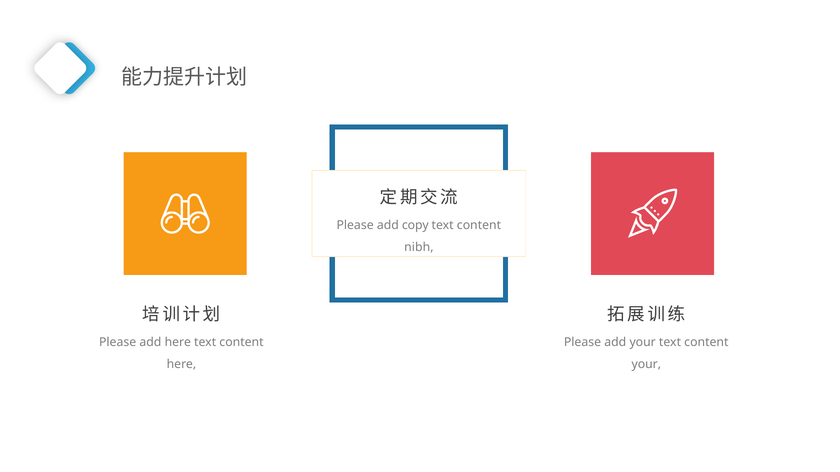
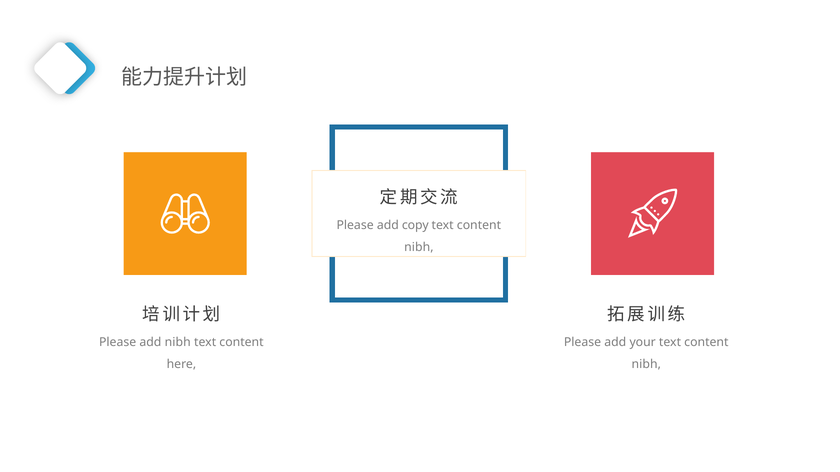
add here: here -> nibh
your at (646, 365): your -> nibh
